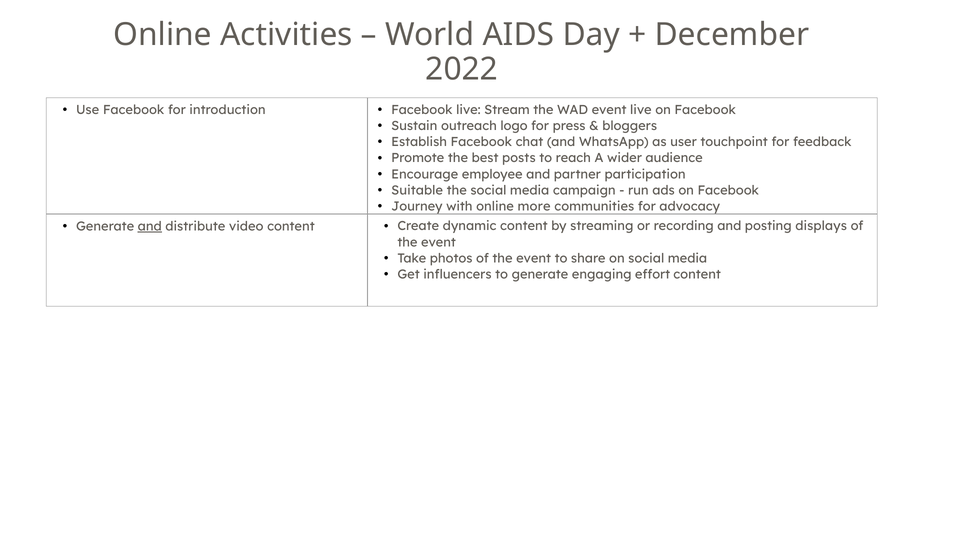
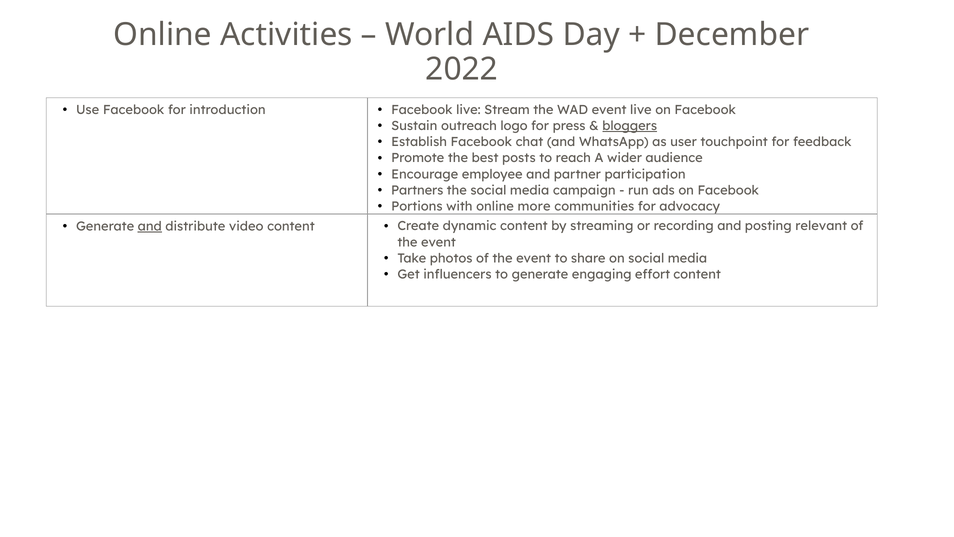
bloggers underline: none -> present
Suitable: Suitable -> Partners
Journey: Journey -> Portions
displays: displays -> relevant
